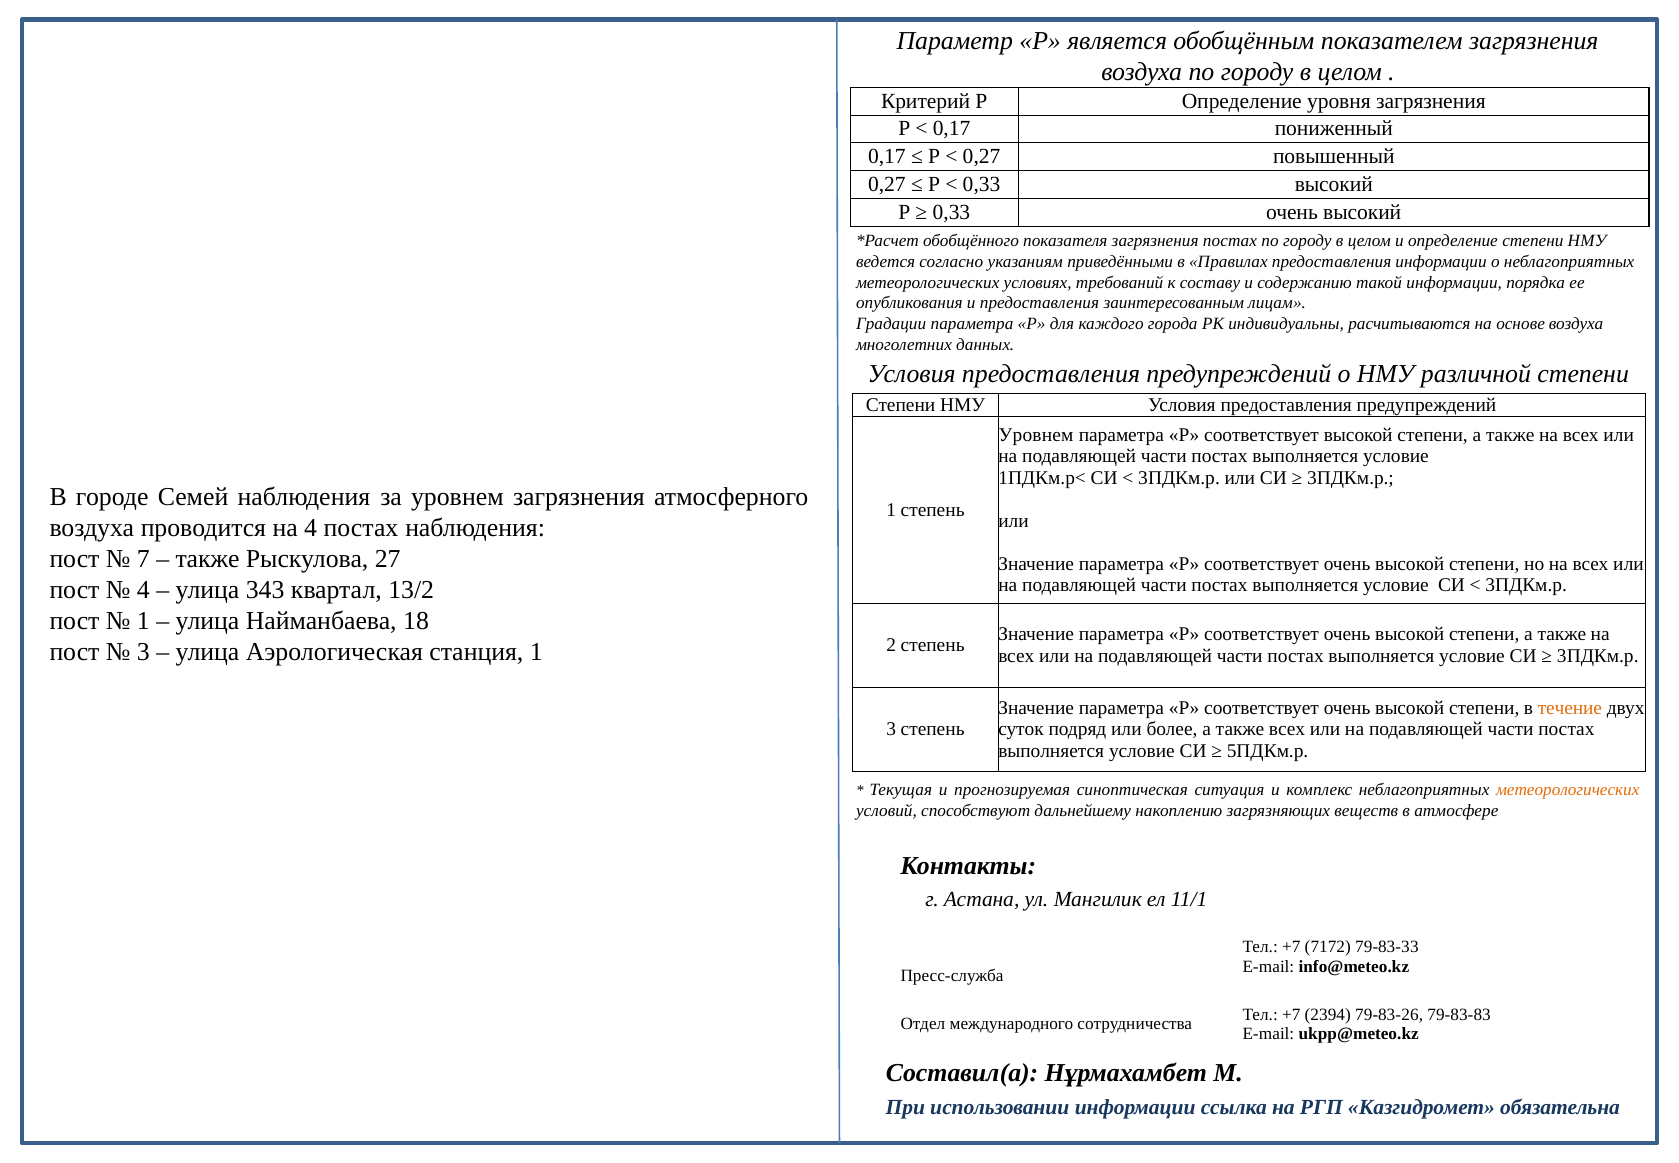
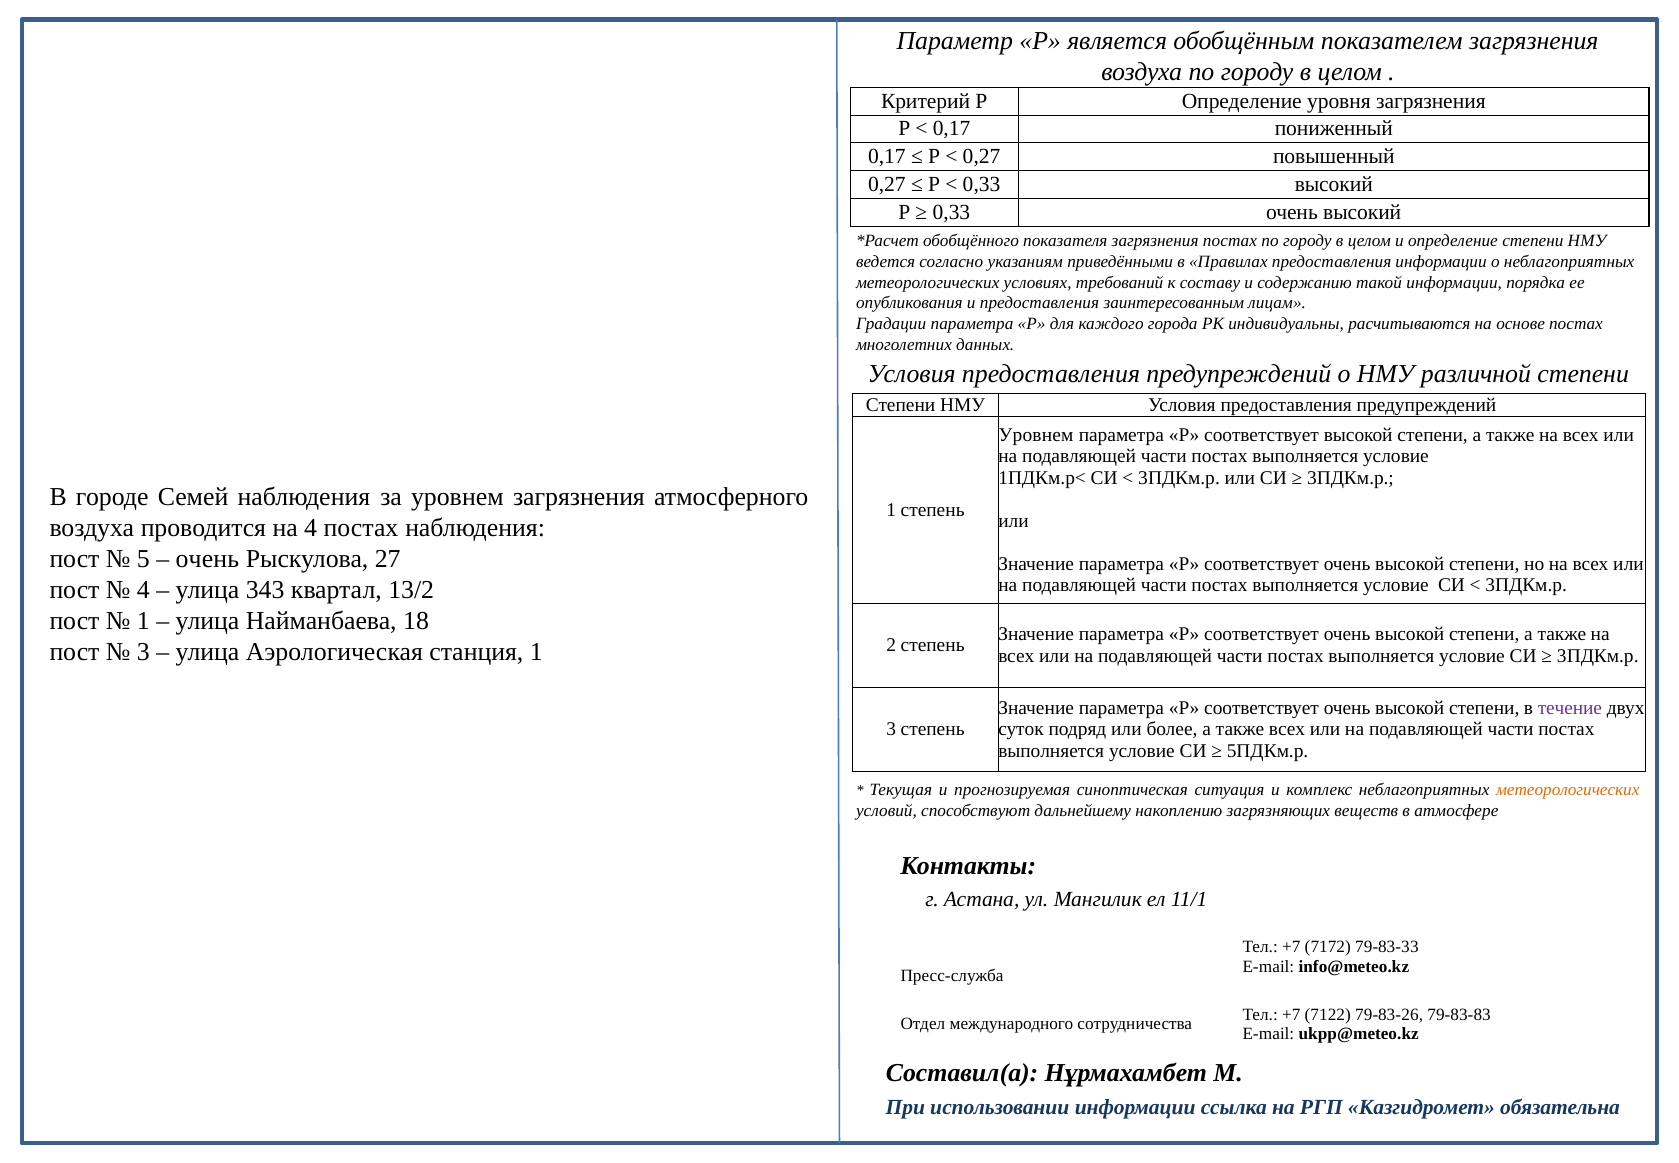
основе воздуха: воздуха -> постах
7: 7 -> 5
также at (208, 558): также -> очень
течение colour: orange -> purple
2394: 2394 -> 7122
